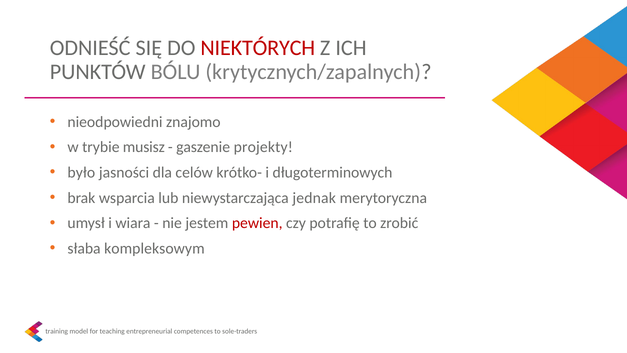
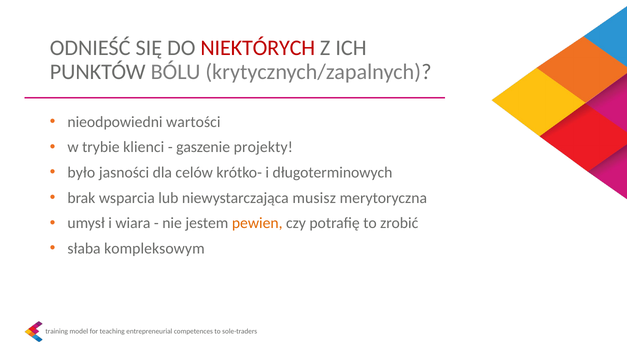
znajomo: znajomo -> wartości
musisz: musisz -> klienci
jednak: jednak -> musisz
pewien colour: red -> orange
